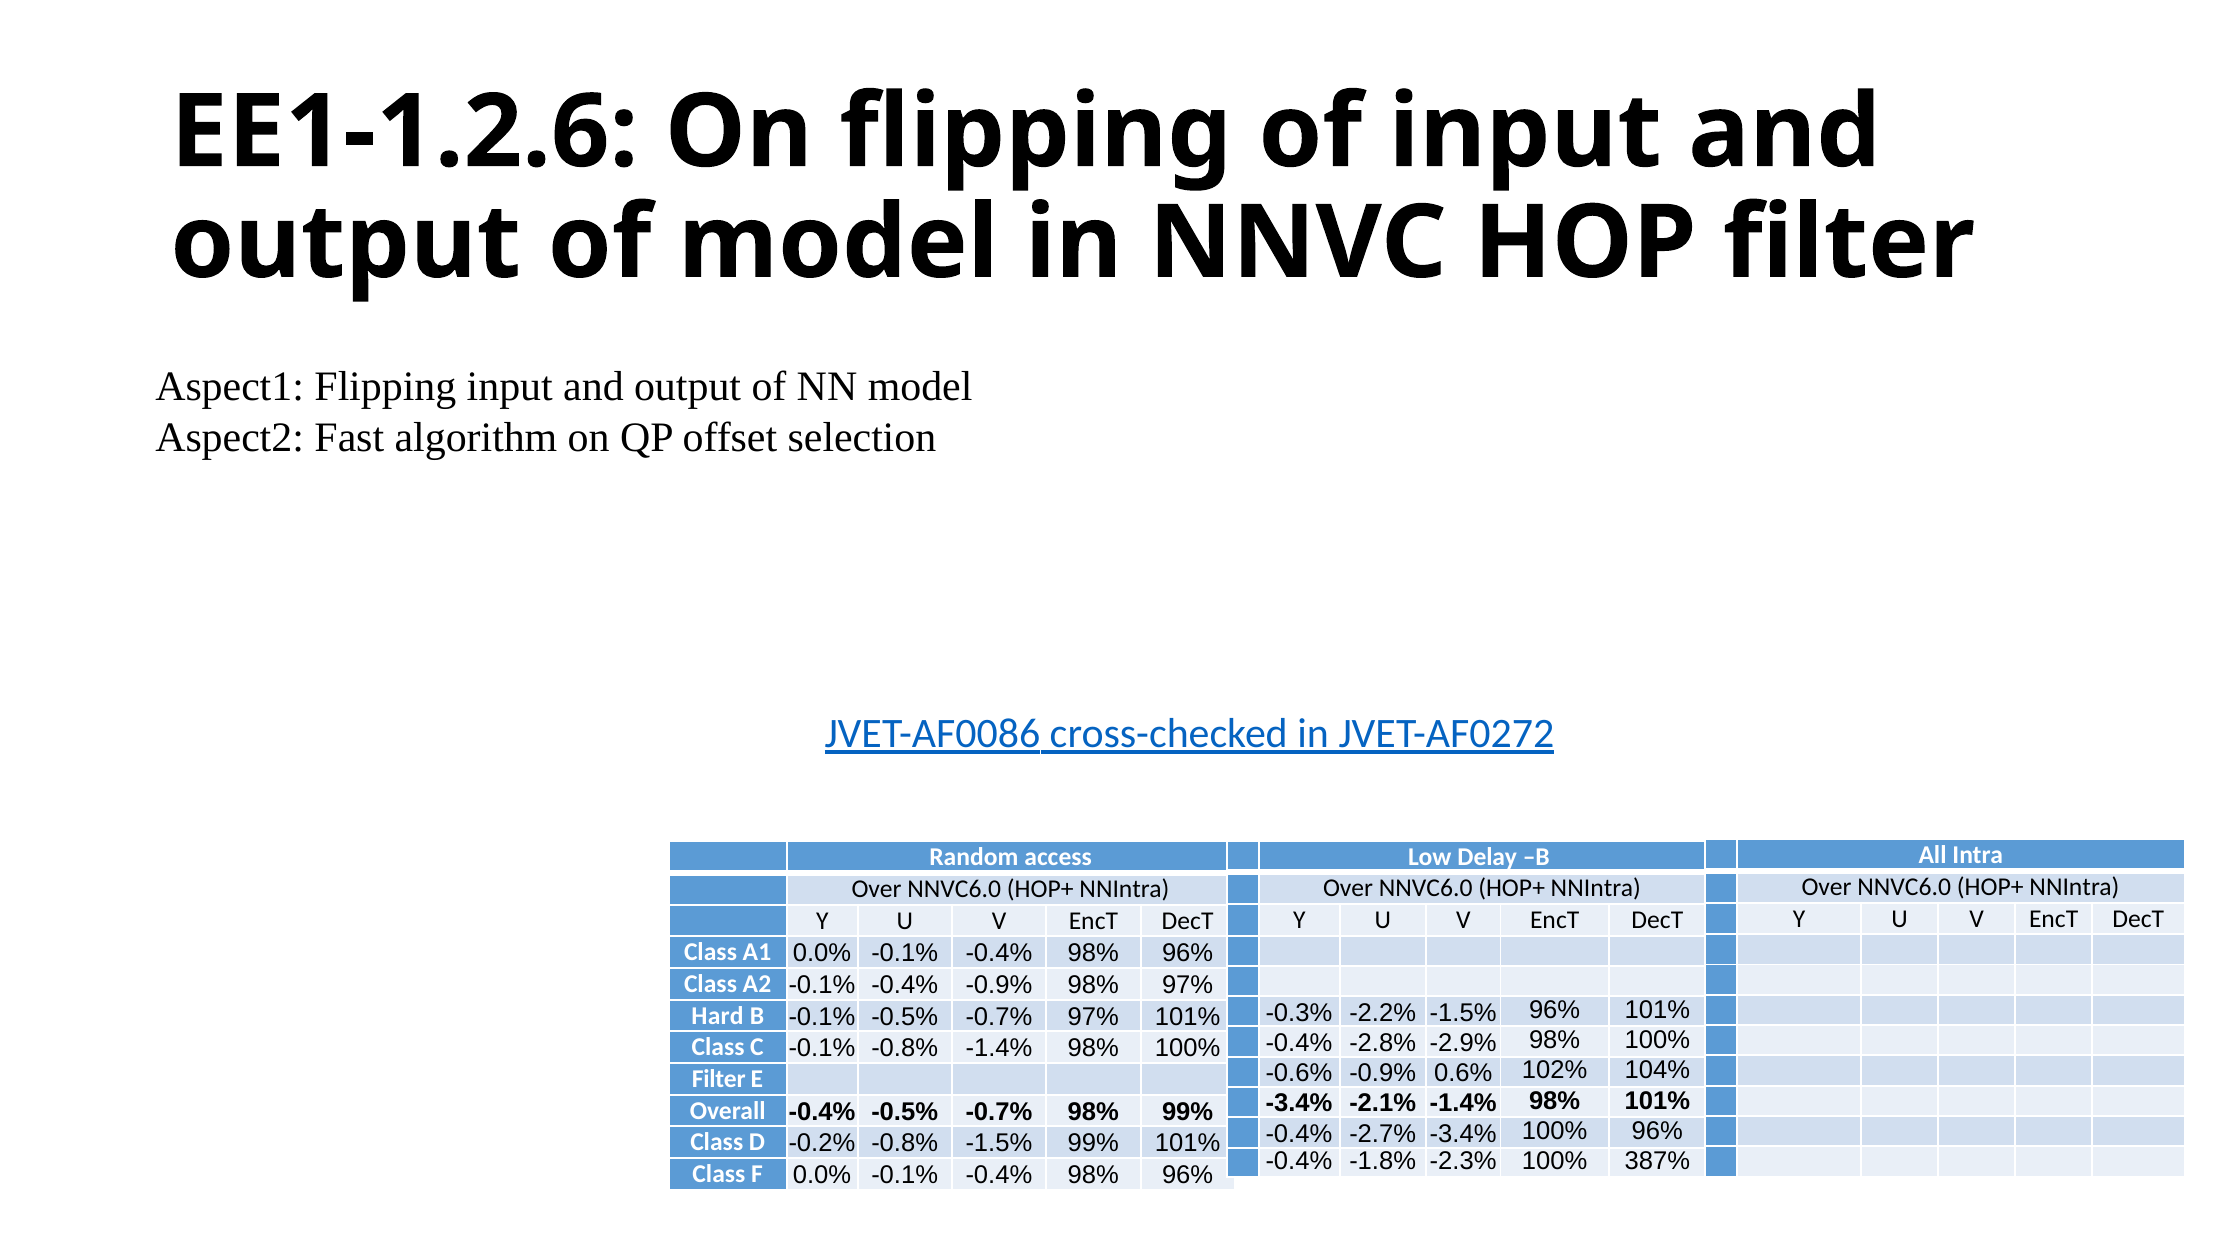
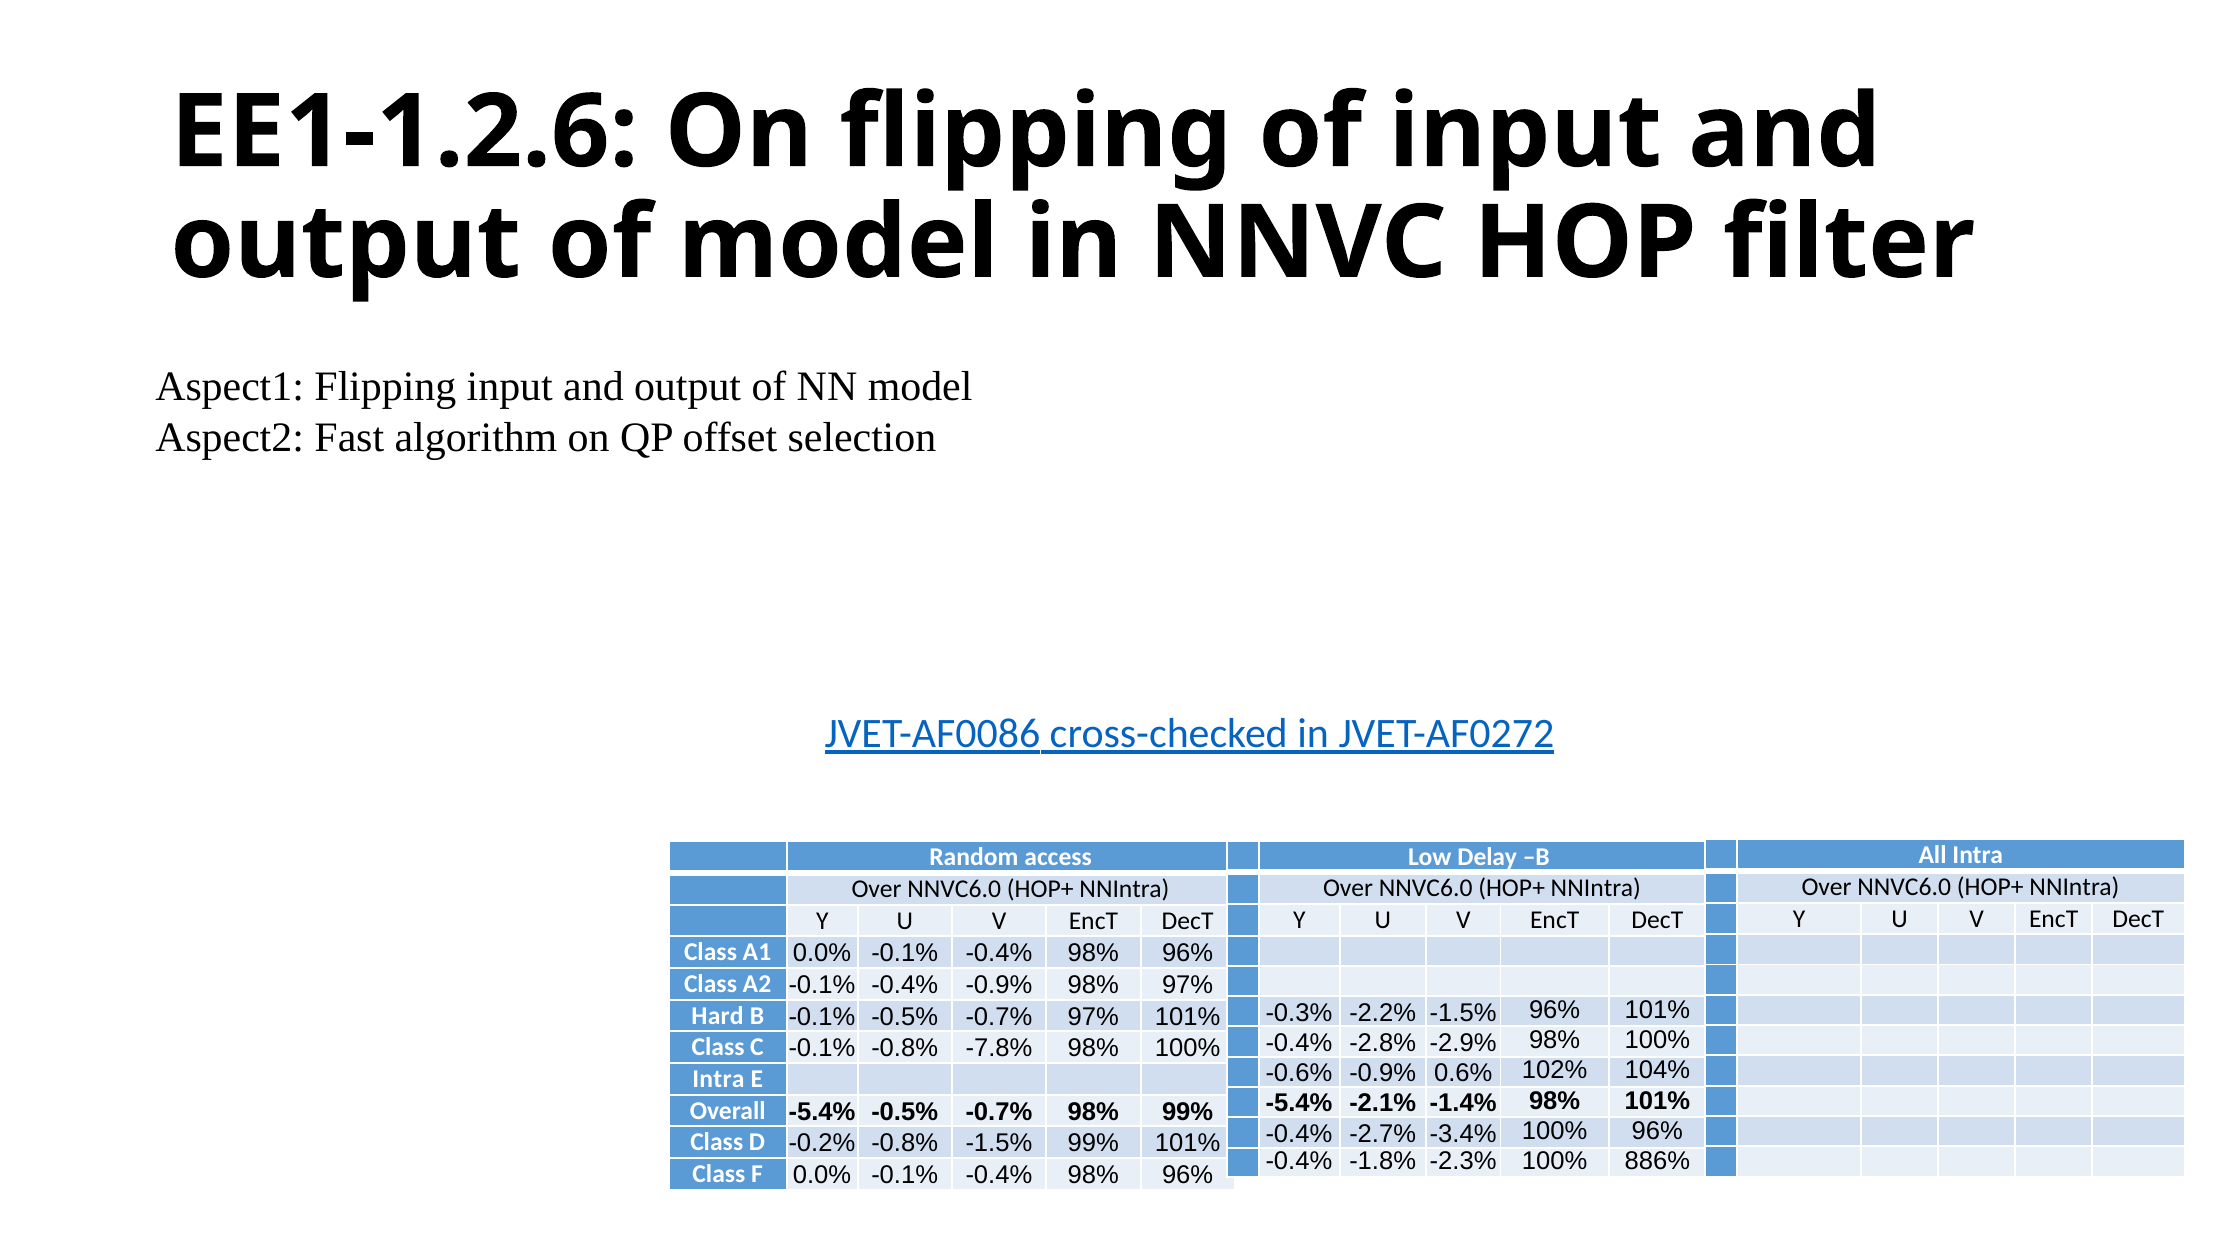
-0.8% -1.4%: -1.4% -> -7.8%
Filter at (719, 1079): Filter -> Intra
-3.4% at (1299, 1104): -3.4% -> -5.4%
Overall -0.4%: -0.4% -> -5.4%
387%: 387% -> 886%
